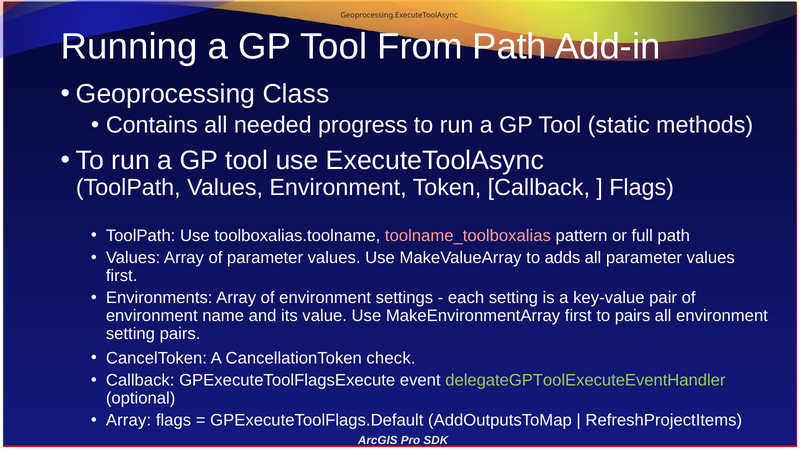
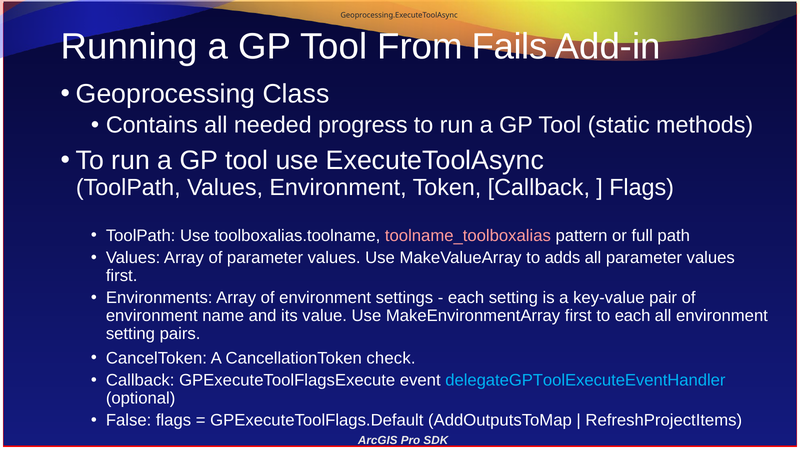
From Path: Path -> Fails
to pairs: pairs -> each
delegateGPToolExecuteEventHandler colour: light green -> light blue
Array at (129, 420): Array -> False
